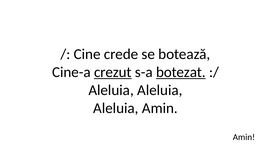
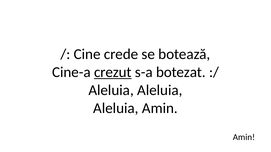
botezat underline: present -> none
